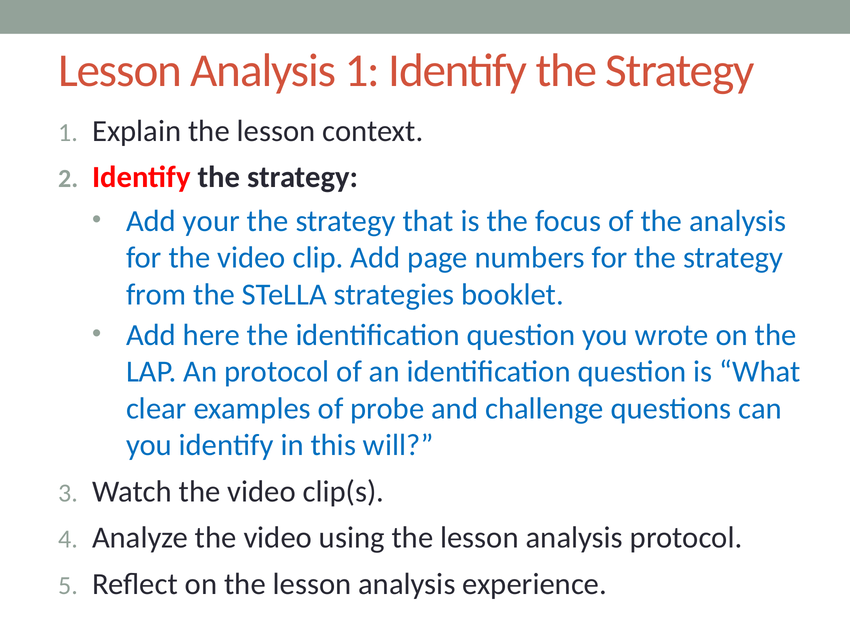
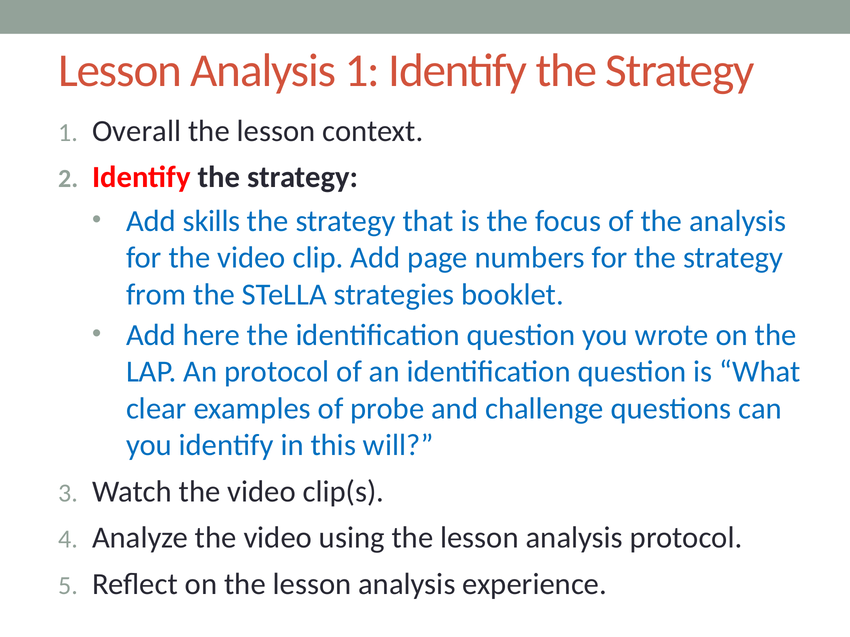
Explain: Explain -> Overall
your: your -> skills
